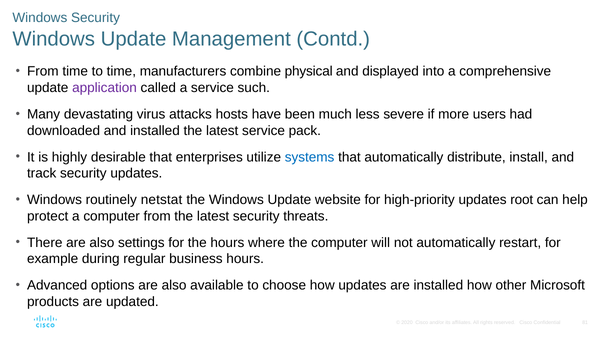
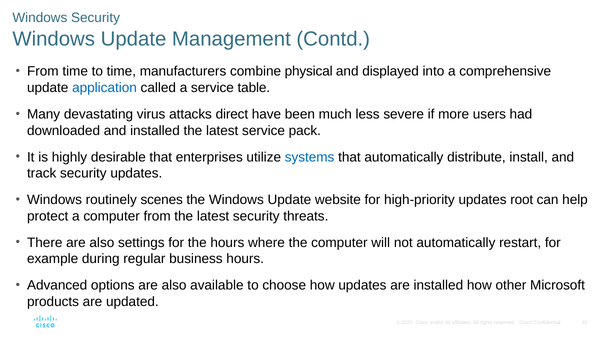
application colour: purple -> blue
such: such -> table
hosts: hosts -> direct
netstat: netstat -> scenes
